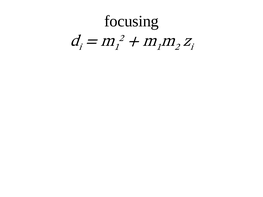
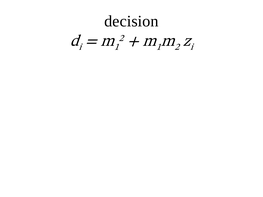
focusing: focusing -> decision
